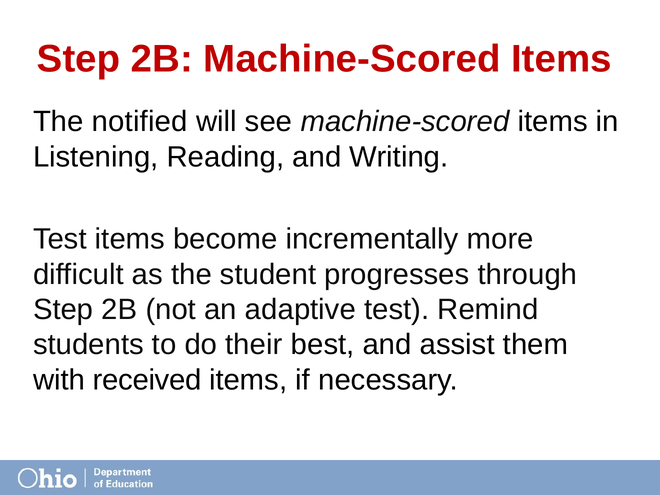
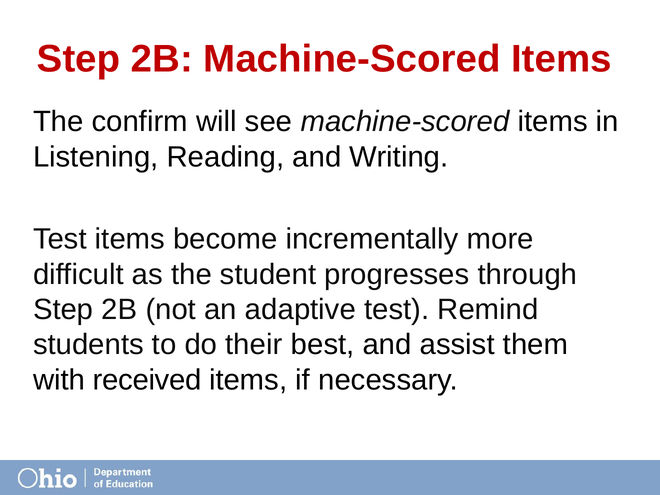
notified: notified -> confirm
